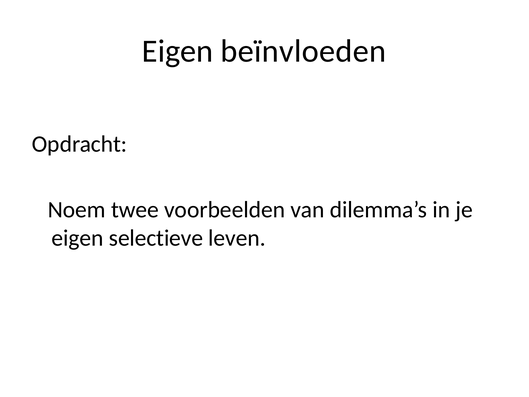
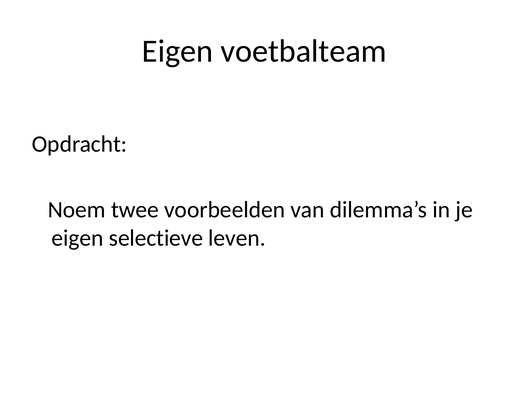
beïnvloeden: beïnvloeden -> voetbalteam
